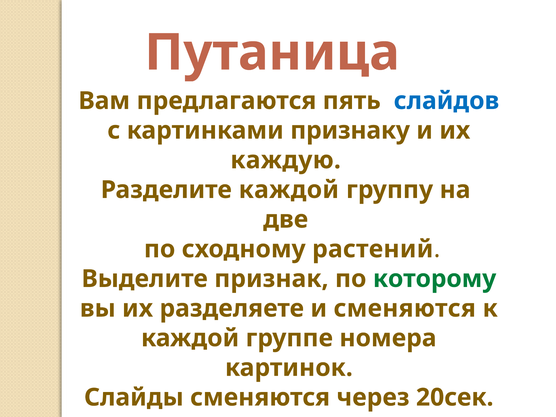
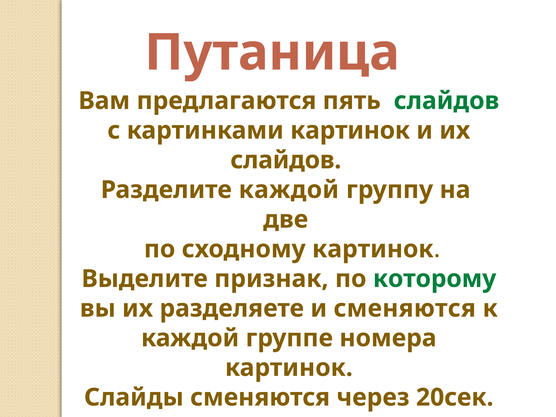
слайдов at (446, 101) colour: blue -> green
картинками признаку: признаку -> картинок
каждую at (286, 160): каждую -> слайдов
сходному растений: растений -> картинок
